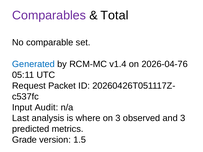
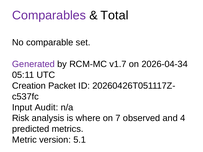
Generated colour: blue -> purple
v1.4: v1.4 -> v1.7
2026-04-76: 2026-04-76 -> 2026-04-34
Request: Request -> Creation
Last: Last -> Risk
on 3: 3 -> 7
and 3: 3 -> 4
Grade: Grade -> Metric
1.5: 1.5 -> 5.1
